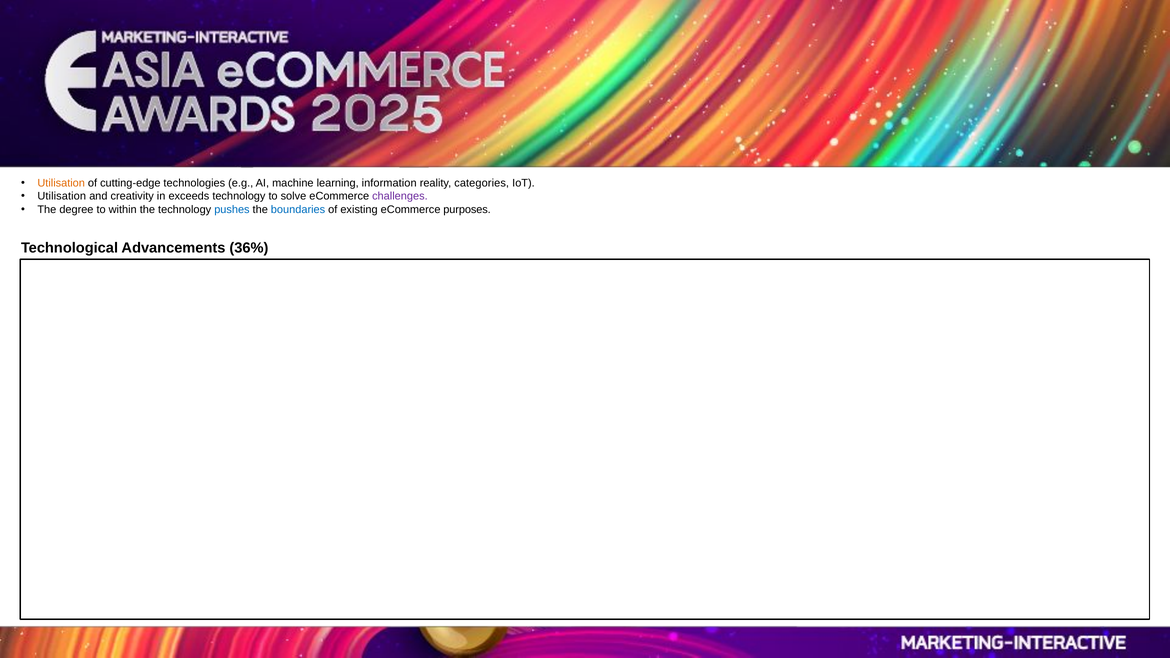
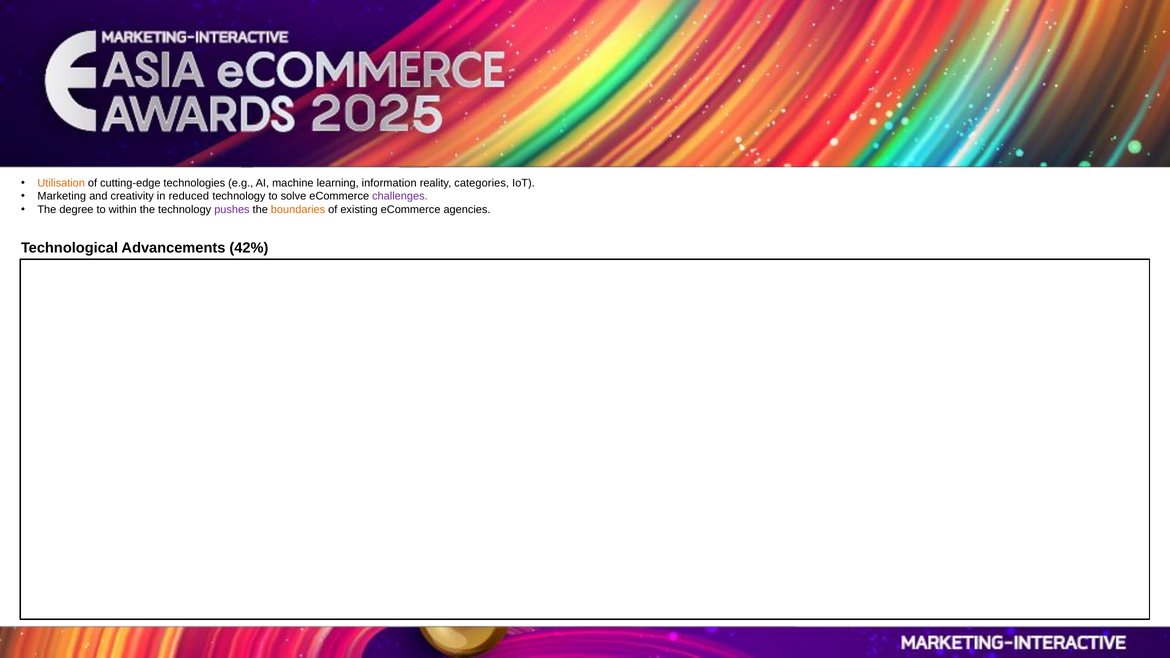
Utilisation at (62, 196): Utilisation -> Marketing
exceeds: exceeds -> reduced
pushes colour: blue -> purple
boundaries colour: blue -> orange
purposes: purposes -> agencies
36%: 36% -> 42%
